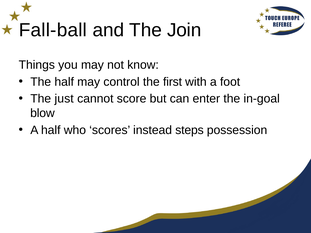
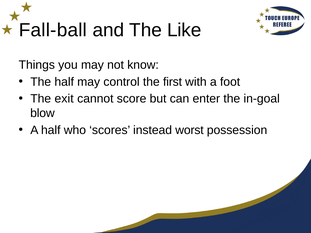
Join: Join -> Like
just: just -> exit
steps: steps -> worst
